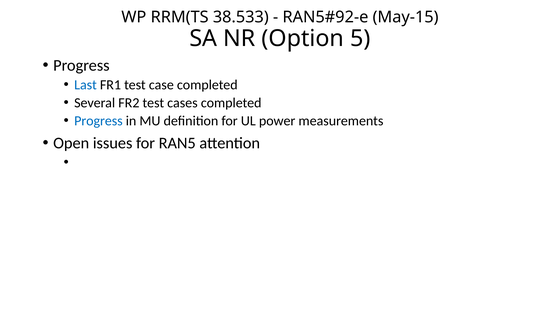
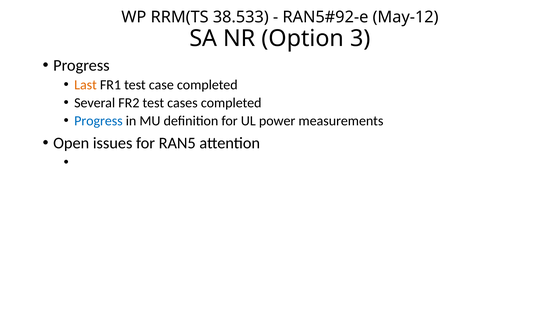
May-15: May-15 -> May-12
5: 5 -> 3
Last colour: blue -> orange
